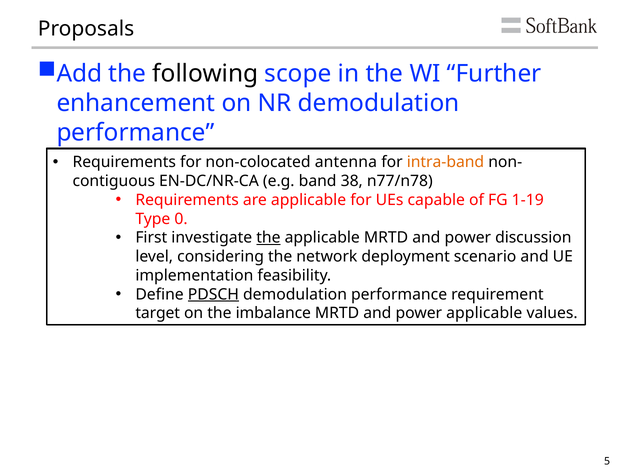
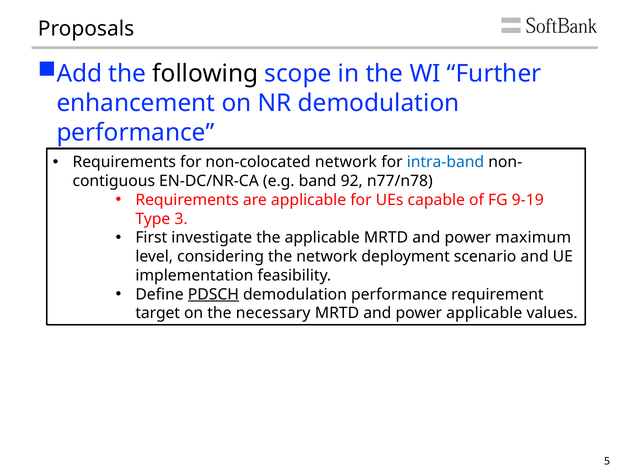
non-colocated antenna: antenna -> network
intra-band colour: orange -> blue
38: 38 -> 92
1-19: 1-19 -> 9-19
0: 0 -> 3
the at (268, 238) underline: present -> none
discussion: discussion -> maximum
imbalance: imbalance -> necessary
